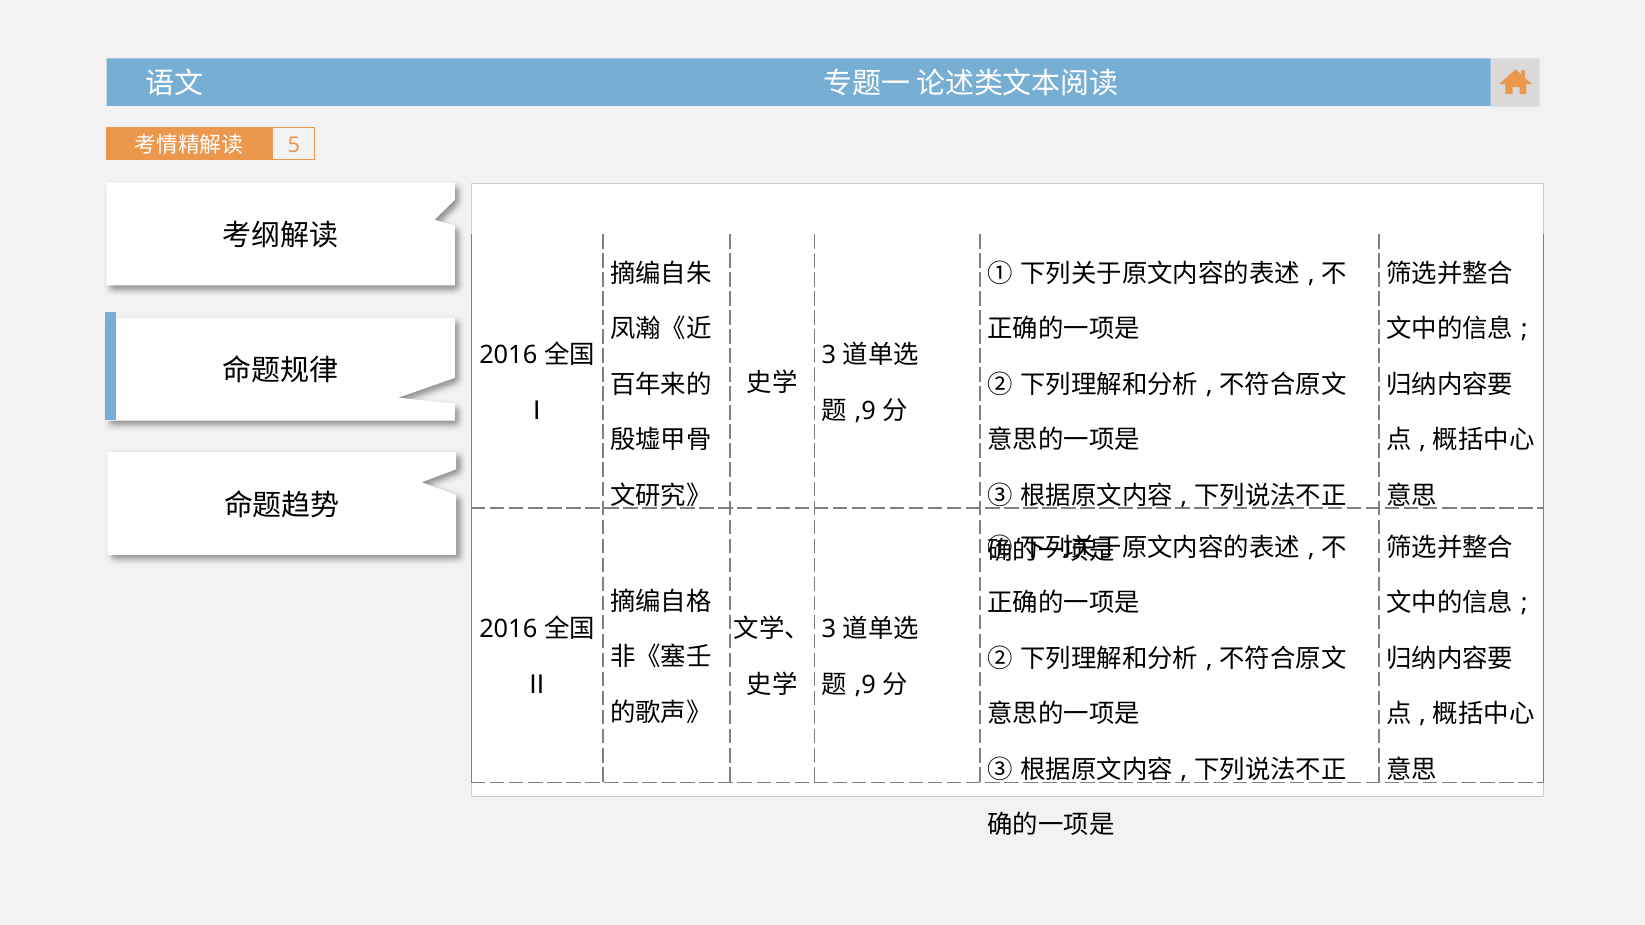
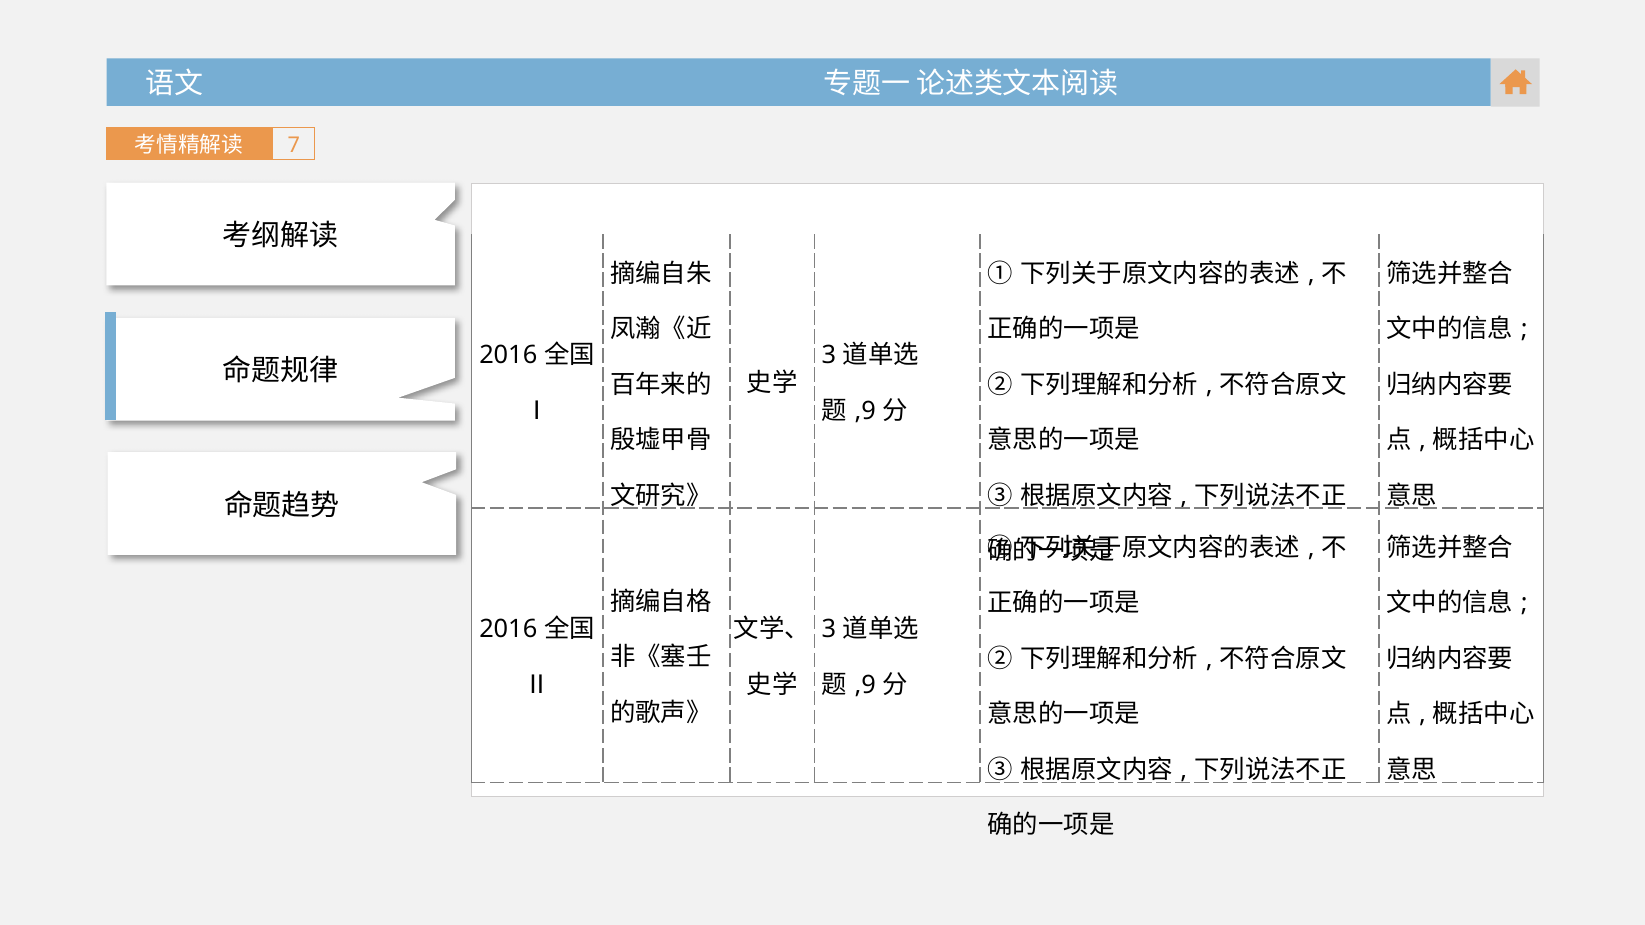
5: 5 -> 7
